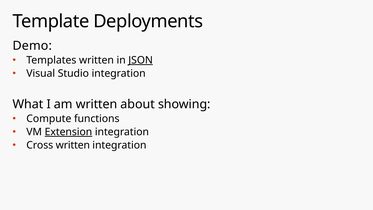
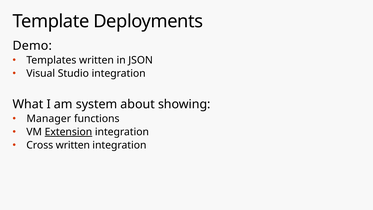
JSON underline: present -> none
am written: written -> system
Compute: Compute -> Manager
